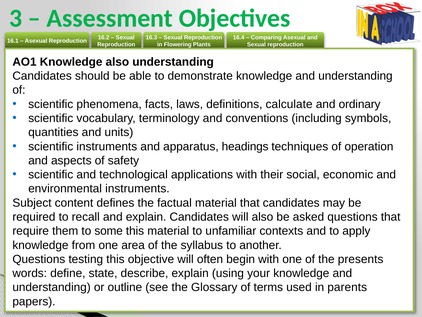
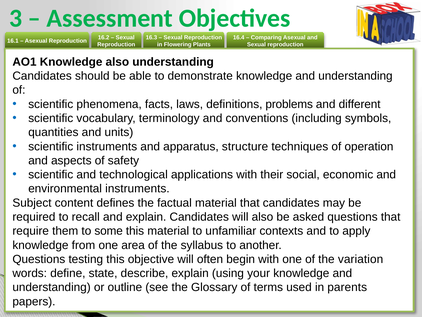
calculate: calculate -> problems
ordinary: ordinary -> different
headings: headings -> structure
presents: presents -> variation
